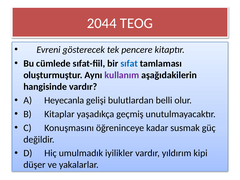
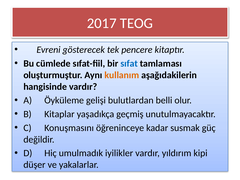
2044: 2044 -> 2017
kullanım colour: purple -> orange
Heyecanla: Heyecanla -> Öyküleme
